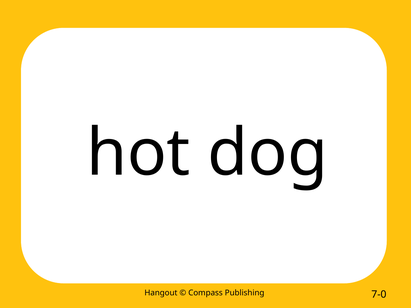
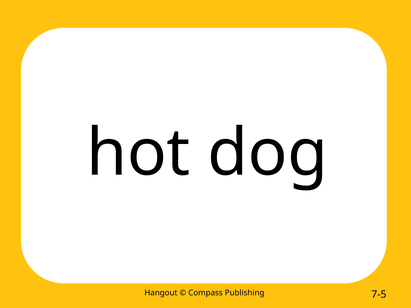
7-0: 7-0 -> 7-5
